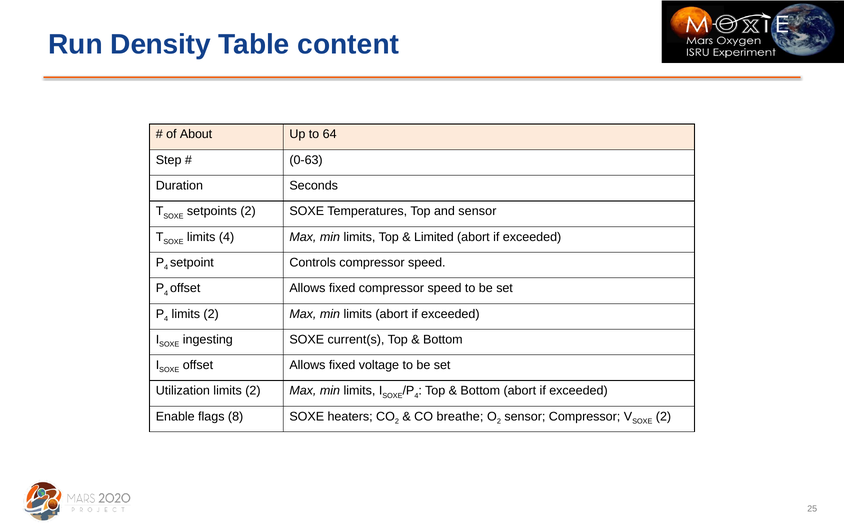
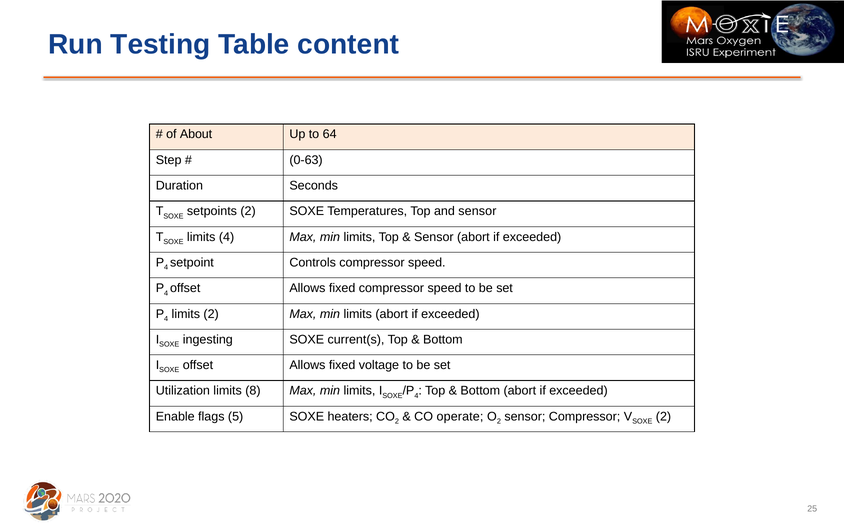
Density: Density -> Testing
Limited at (434, 237): Limited -> Sensor
Utilization limits 2: 2 -> 8
8: 8 -> 5
breathe: breathe -> operate
